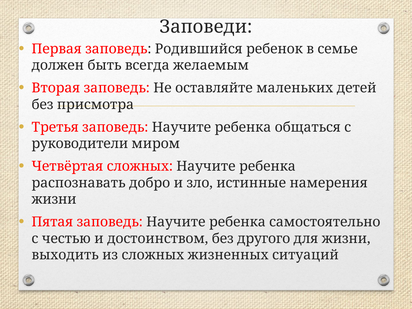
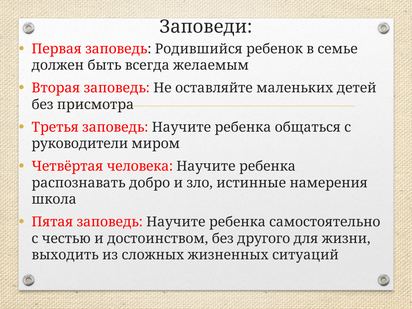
Четвёртая сложных: сложных -> человека
жизни at (54, 199): жизни -> школа
